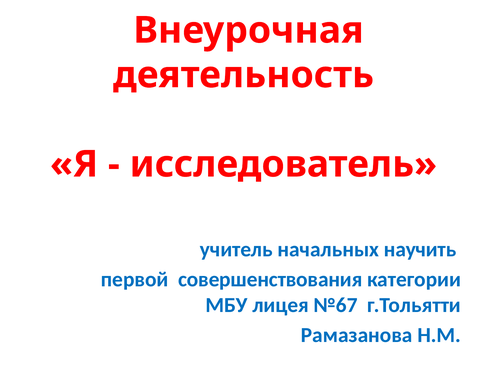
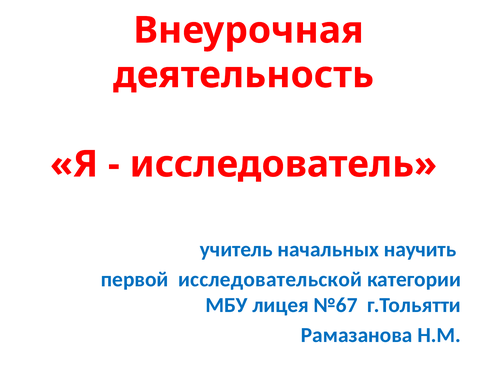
совершенствования: совершенствования -> исследовательской
